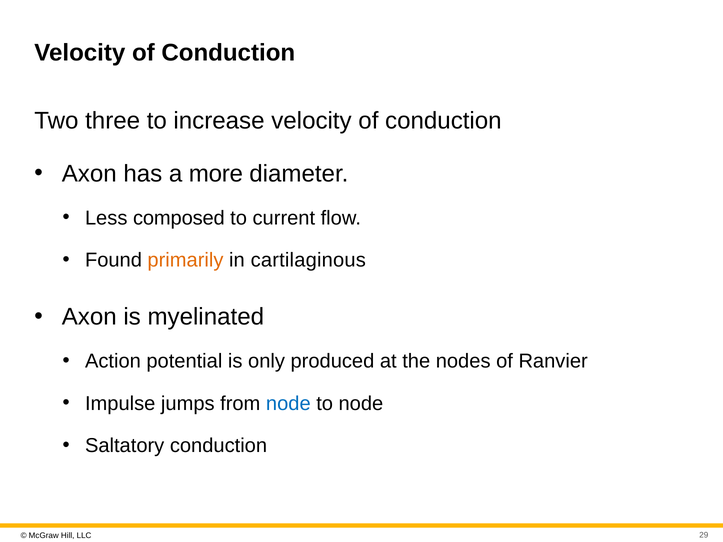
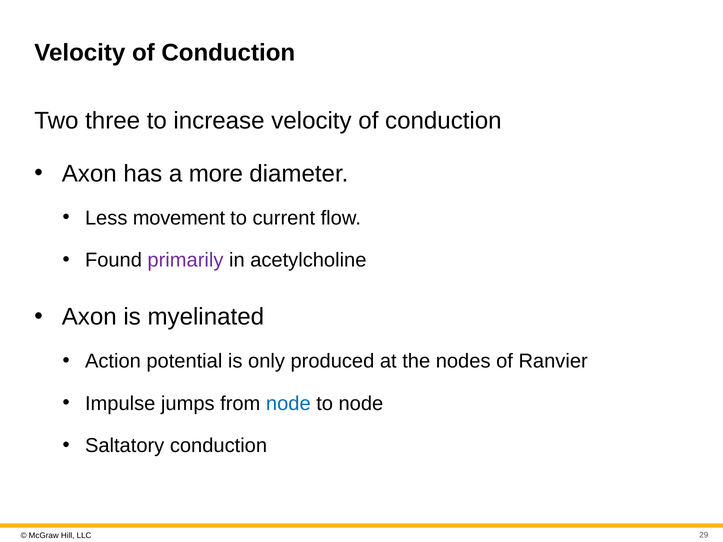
composed: composed -> movement
primarily colour: orange -> purple
cartilaginous: cartilaginous -> acetylcholine
